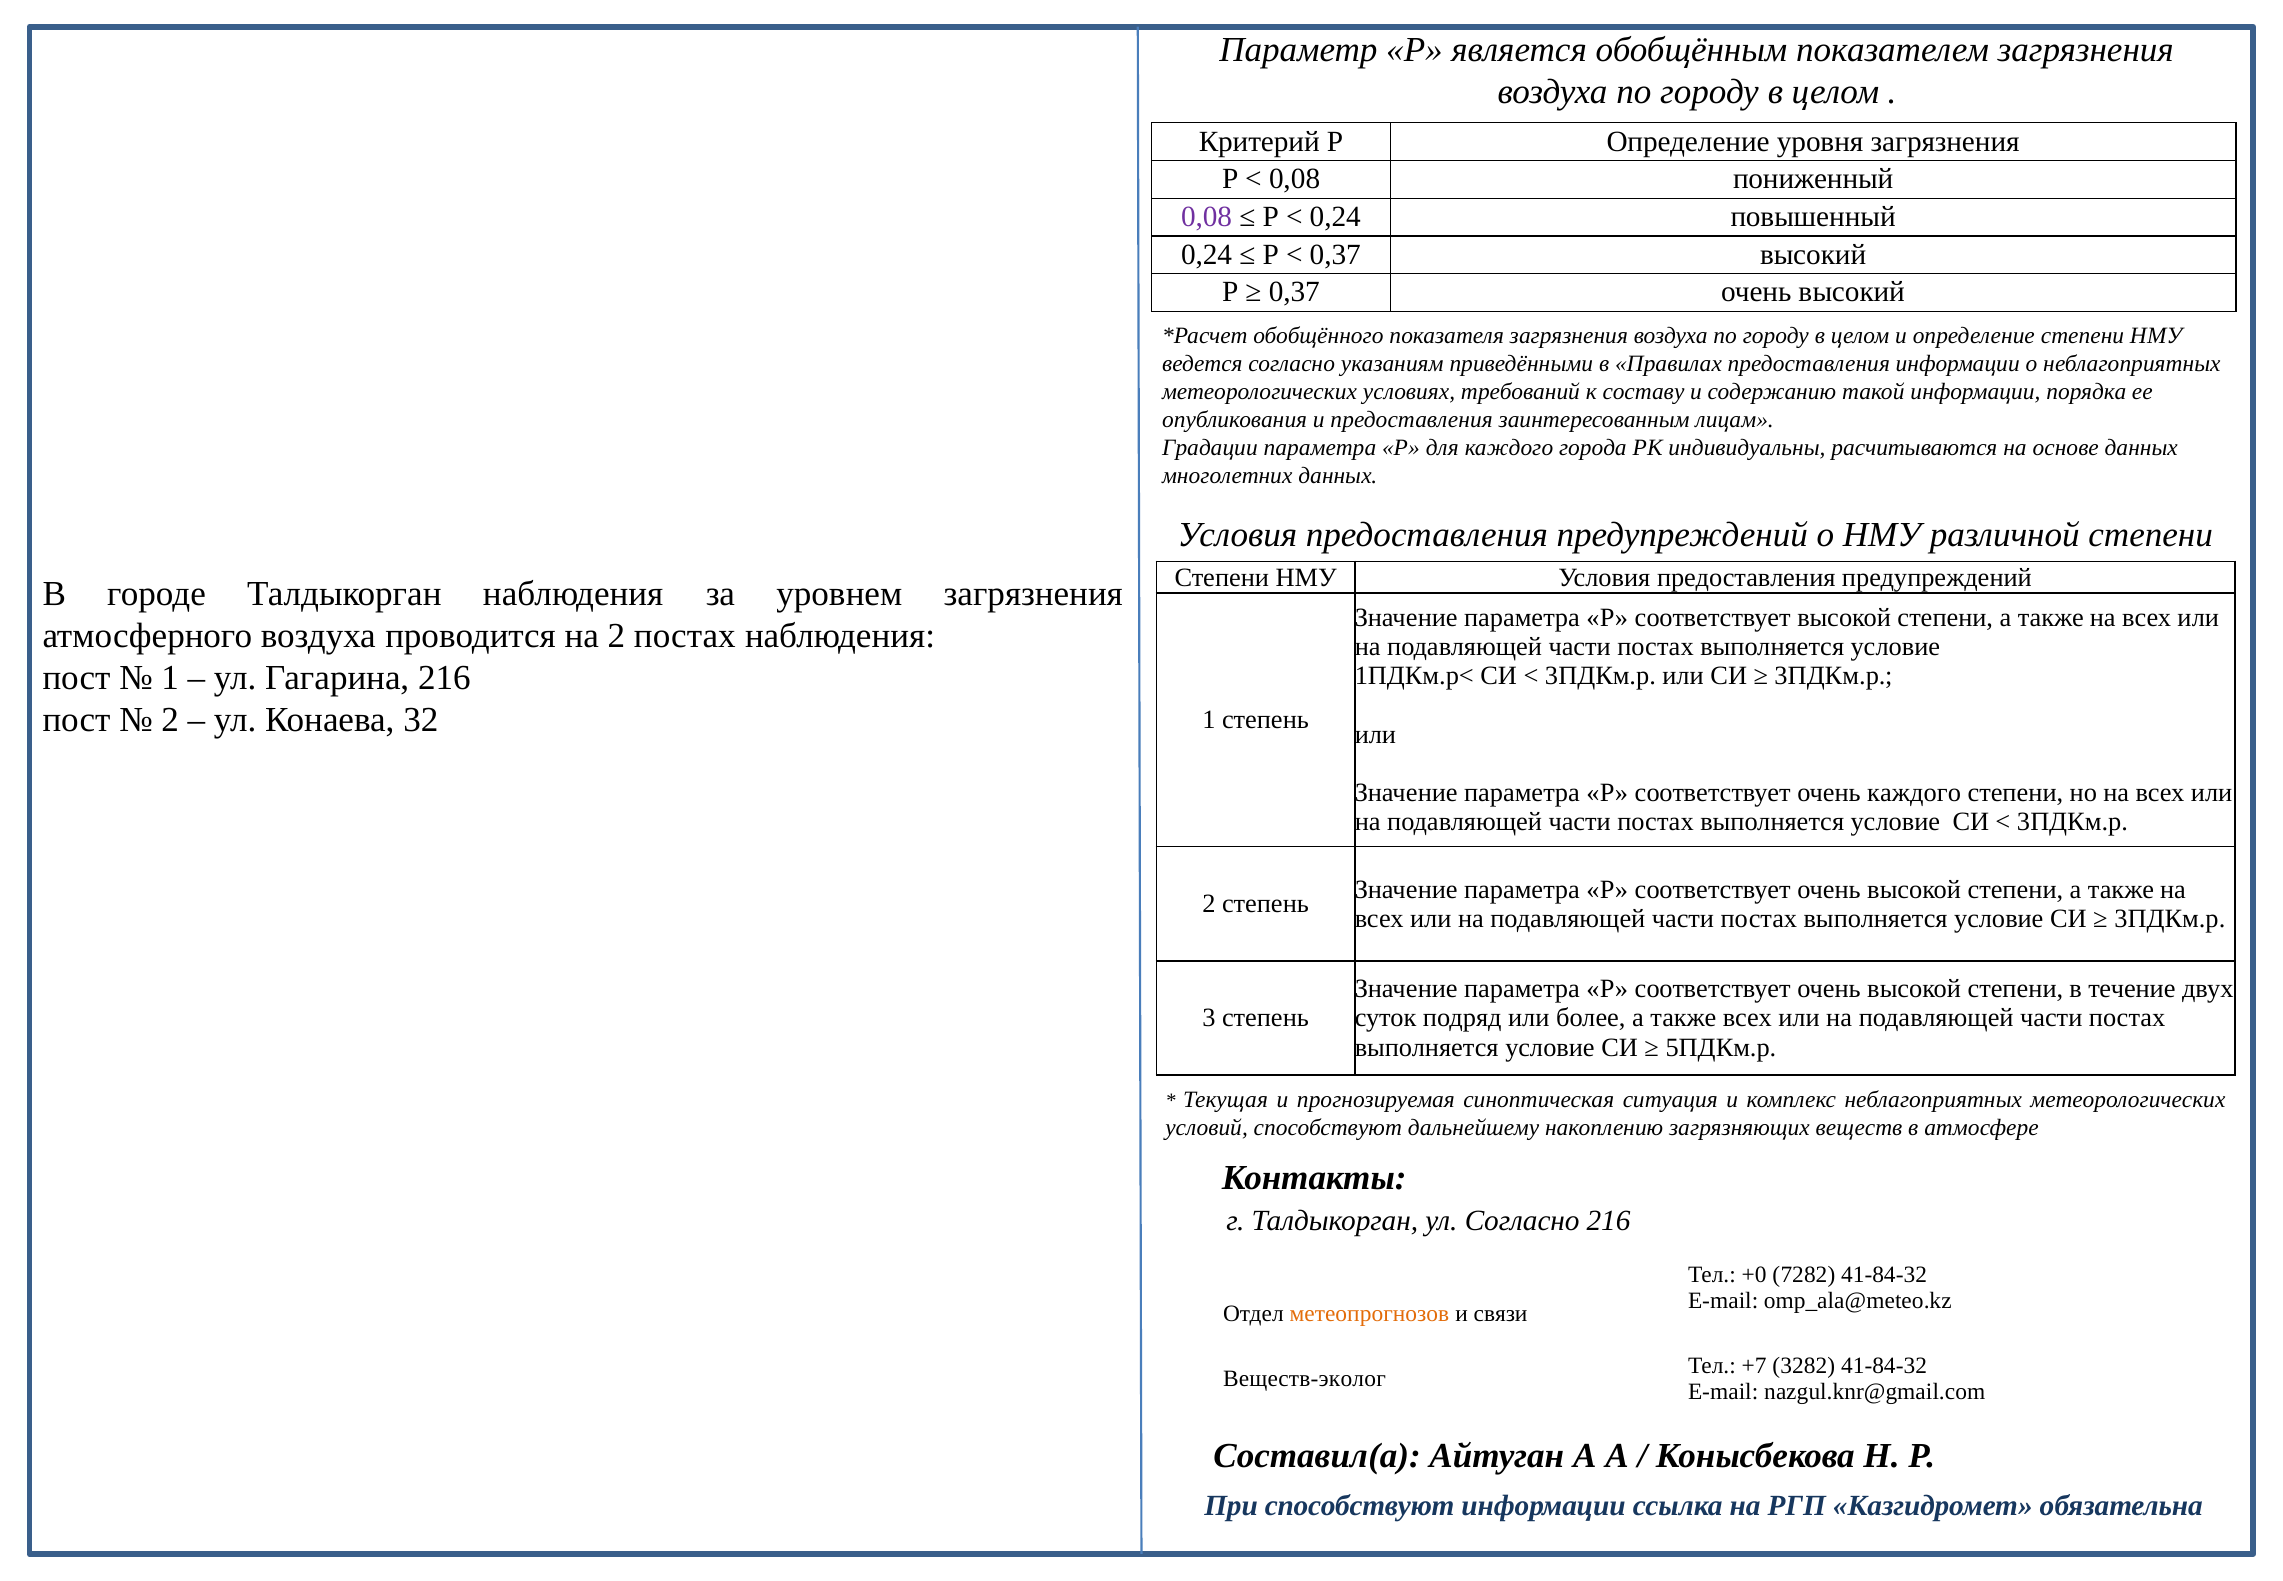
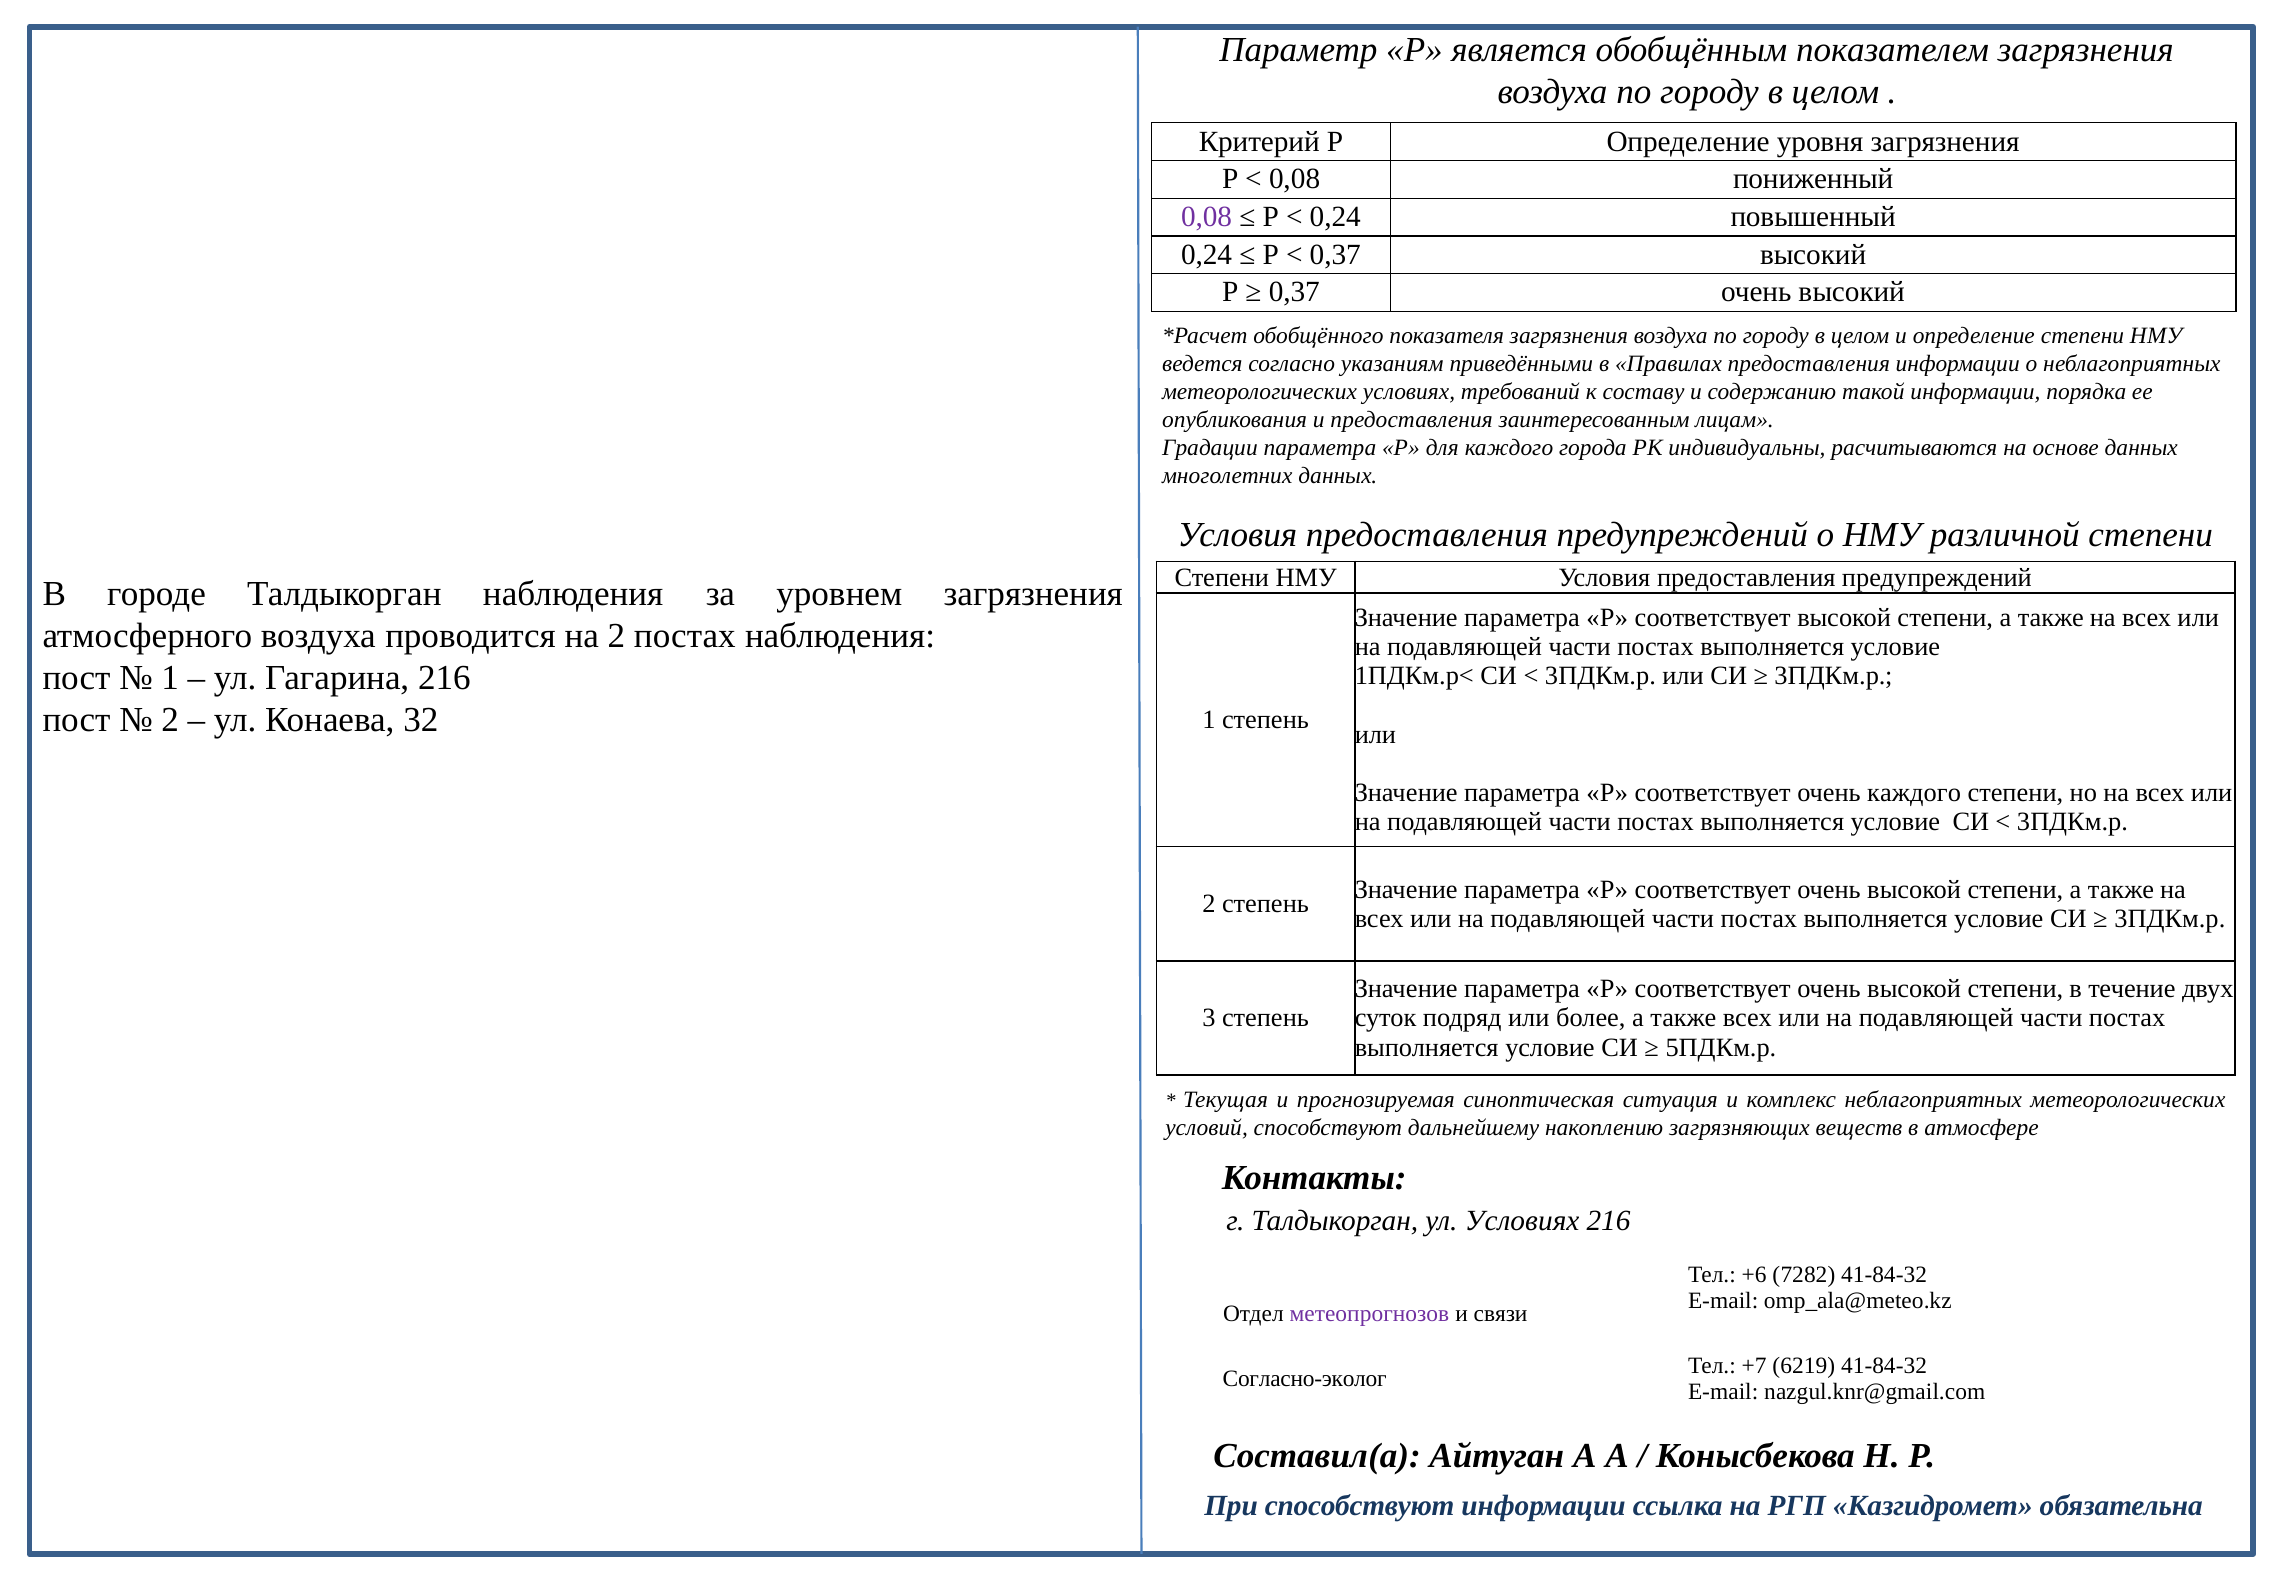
ул Согласно: Согласно -> Условиях
+0: +0 -> +6
метеопрогнозов colour: orange -> purple
3282: 3282 -> 6219
Веществ-эколог: Веществ-эколог -> Согласно-эколог
